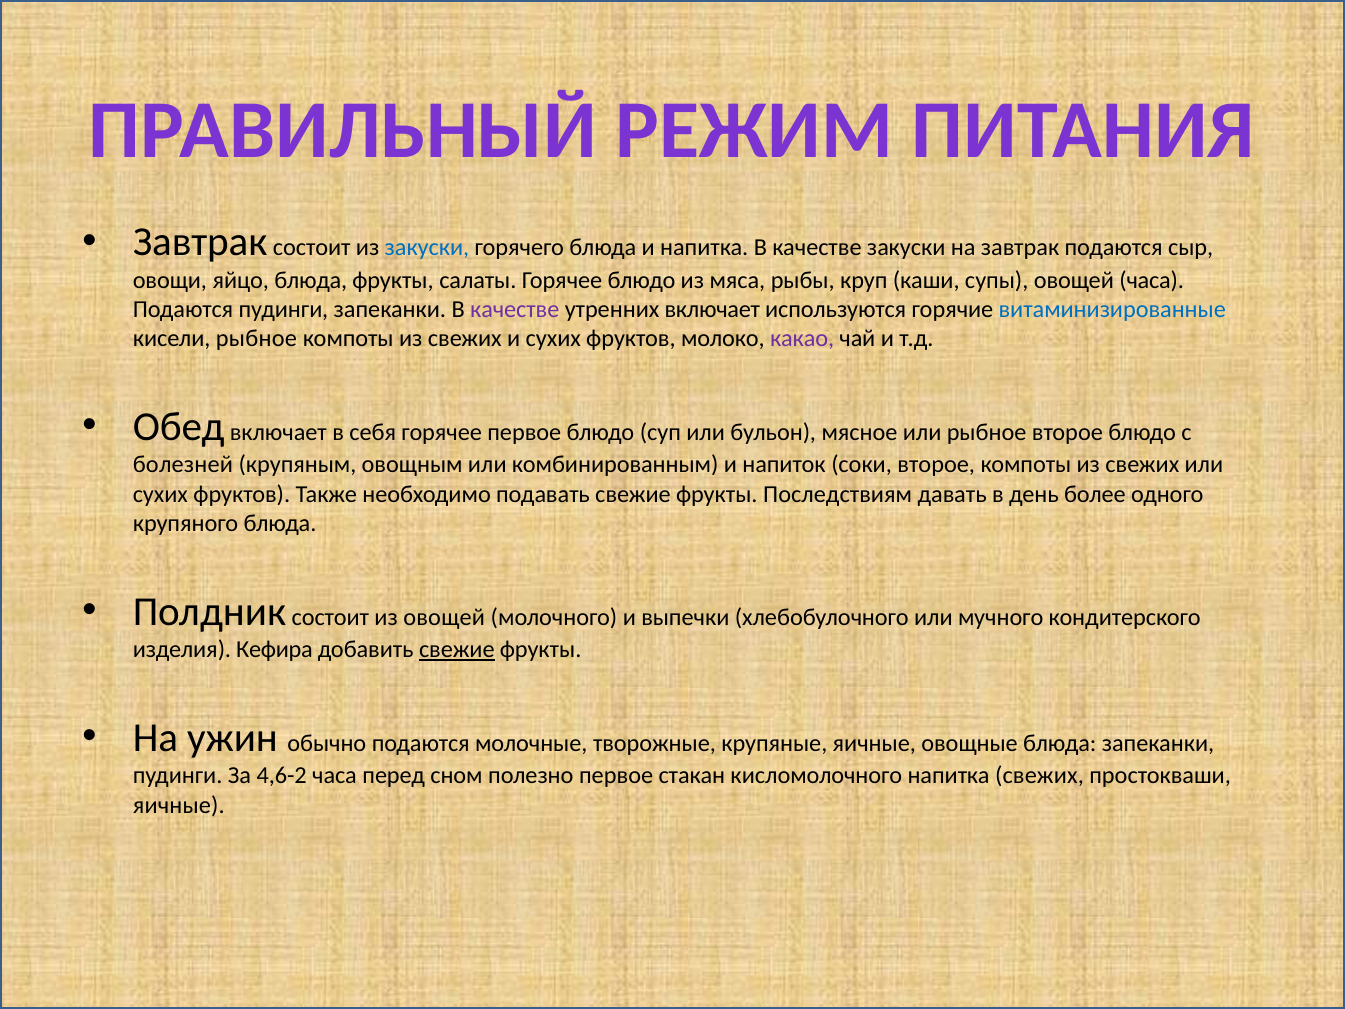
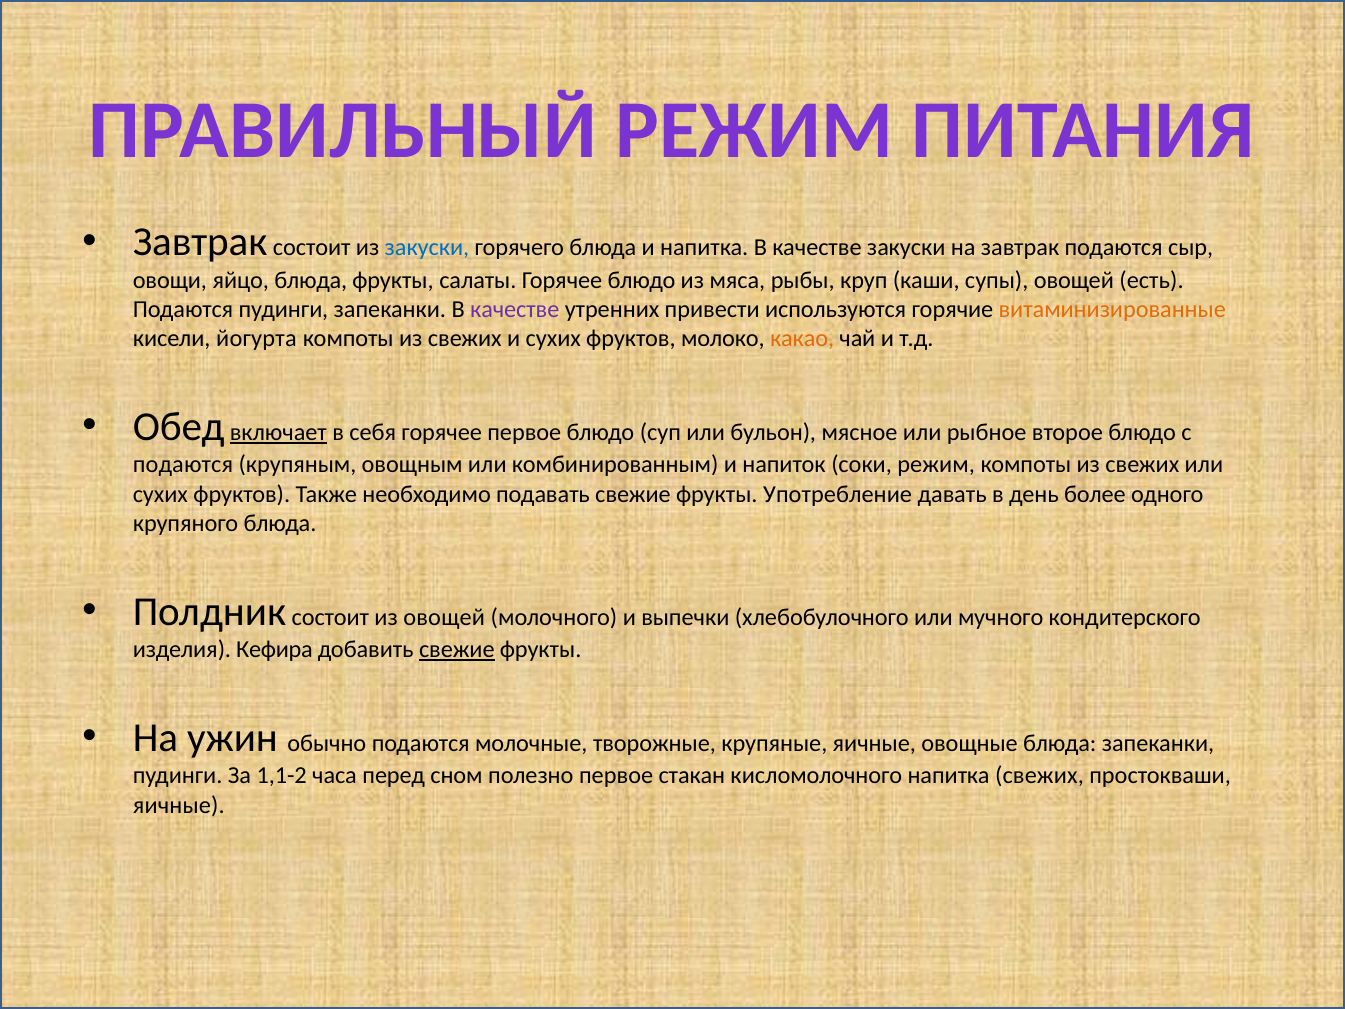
овощей часа: часа -> есть
утренних включает: включает -> привести
витаминизированные colour: blue -> orange
кисели рыбное: рыбное -> йогурта
какао colour: purple -> orange
включает at (278, 432) underline: none -> present
болезней at (183, 465): болезней -> подаются
соки второе: второе -> режим
Последствиям: Последствиям -> Употребление
4,6-2: 4,6-2 -> 1,1-2
